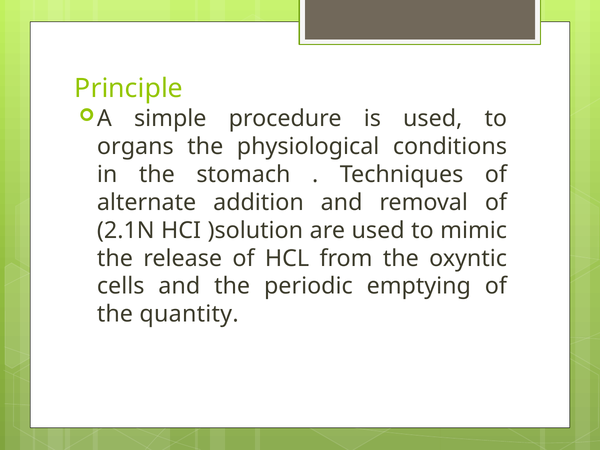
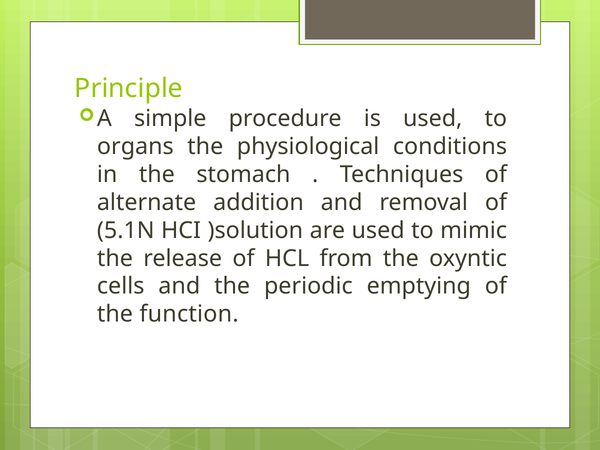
2.1N: 2.1N -> 5.1N
quantity: quantity -> function
